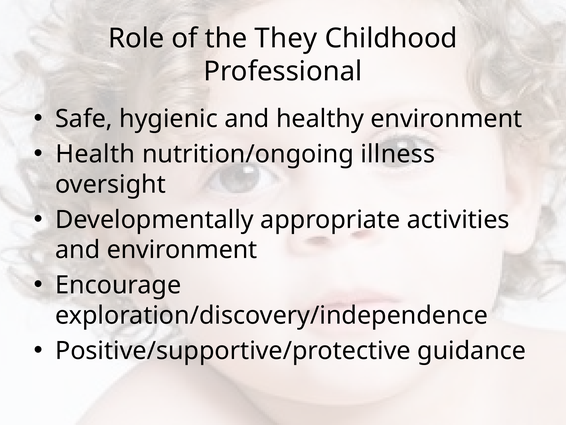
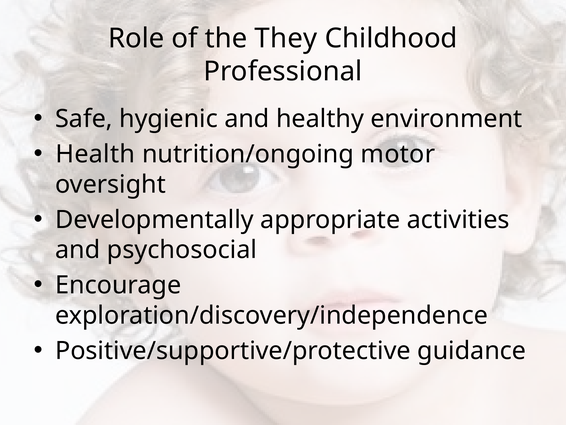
illness: illness -> motor
and environment: environment -> psychosocial
